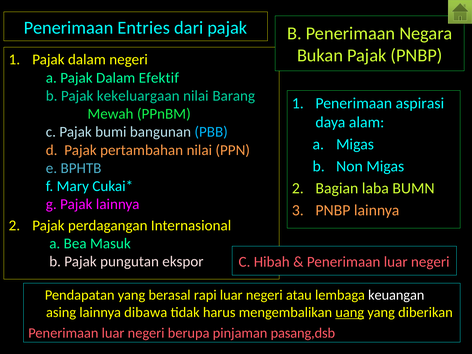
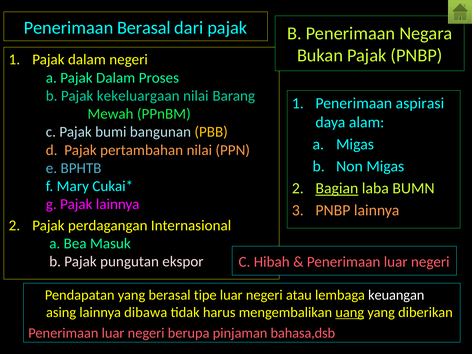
Penerimaan Entries: Entries -> Berasal
Efektif: Efektif -> Proses
PBB colour: light blue -> yellow
Bagian underline: none -> present
rapi: rapi -> tipe
pasang,dsb: pasang,dsb -> bahasa,dsb
